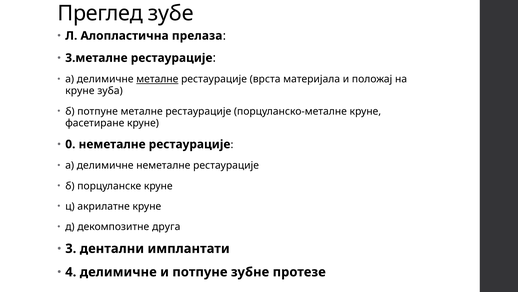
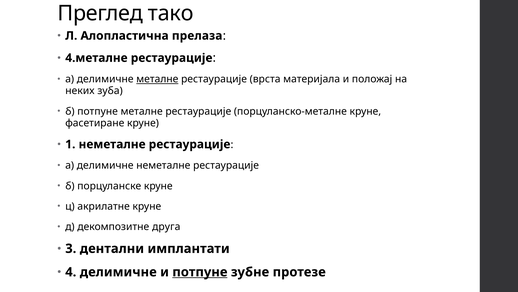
зубе: зубе -> тако
3.металне: 3.металне -> 4.металне
круне at (80, 91): круне -> неких
0: 0 -> 1
потпуне at (200, 272) underline: none -> present
